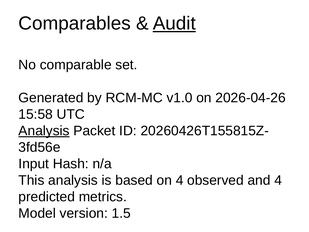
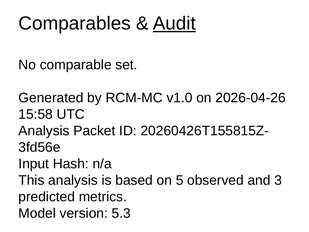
Analysis at (44, 131) underline: present -> none
on 4: 4 -> 5
and 4: 4 -> 3
1.5: 1.5 -> 5.3
